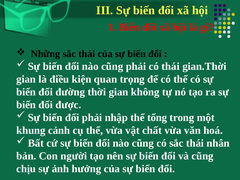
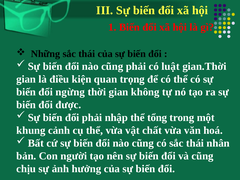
có thái: thái -> luật
đường: đường -> ngừng
